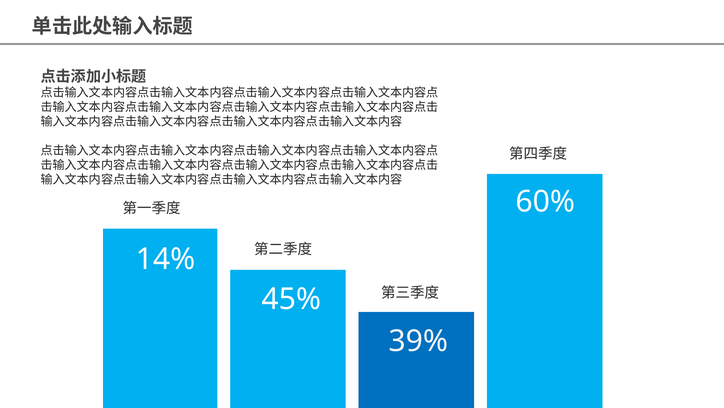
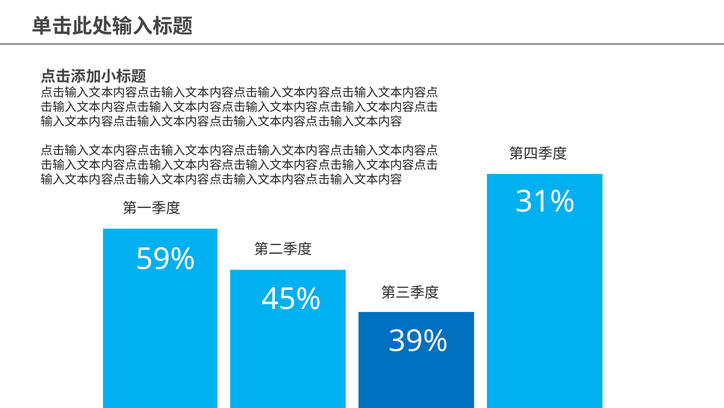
60%: 60% -> 31%
14%: 14% -> 59%
